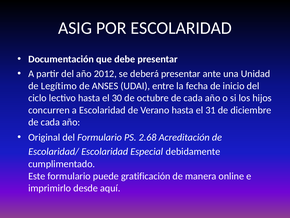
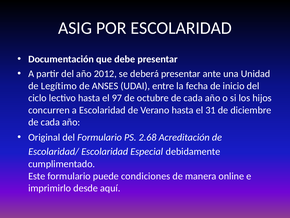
30: 30 -> 97
gratificación: gratificación -> condiciones
